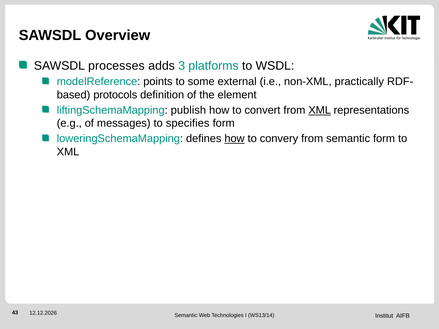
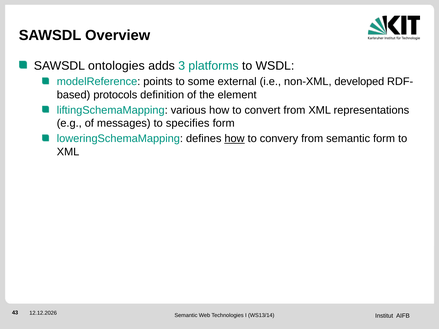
processes: processes -> ontologies
practically: practically -> developed
publish: publish -> various
XML at (320, 110) underline: present -> none
